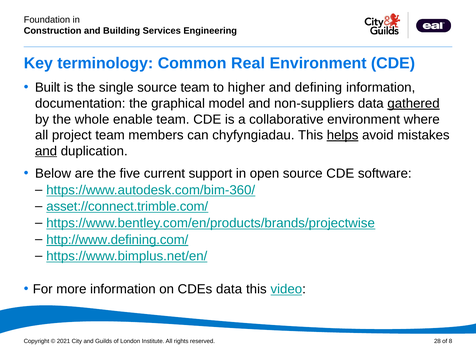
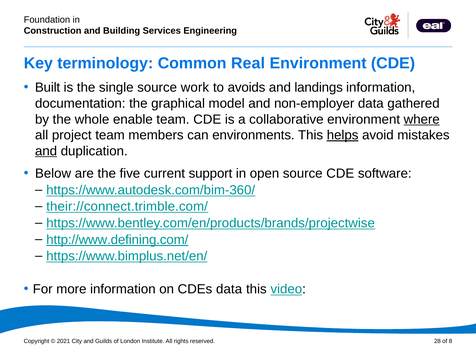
source team: team -> work
higher: higher -> avoids
defining: defining -> landings
non-suppliers: non-suppliers -> non-employer
gathered underline: present -> none
where underline: none -> present
chyfyngiadau: chyfyngiadau -> environments
asset://connect.trimble.com/: asset://connect.trimble.com/ -> their://connect.trimble.com/
